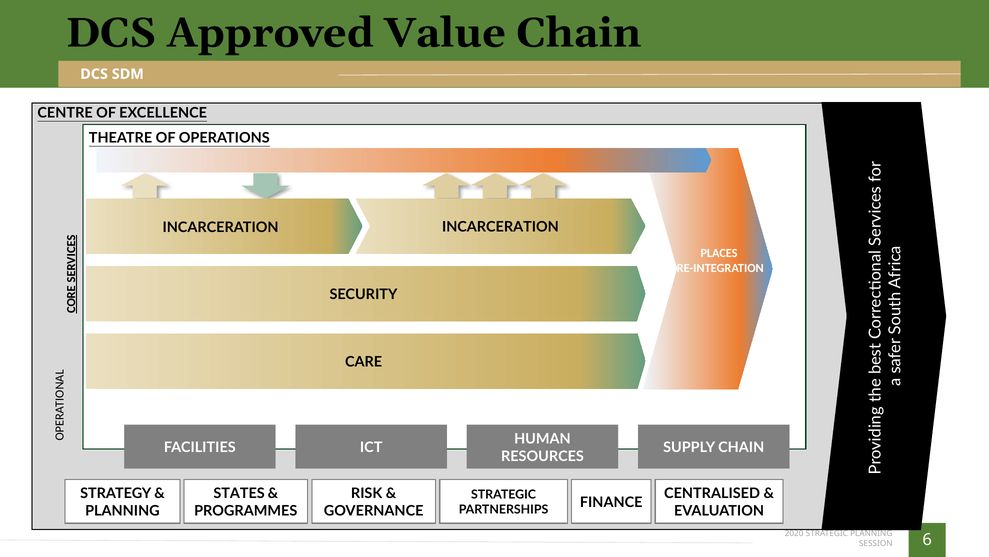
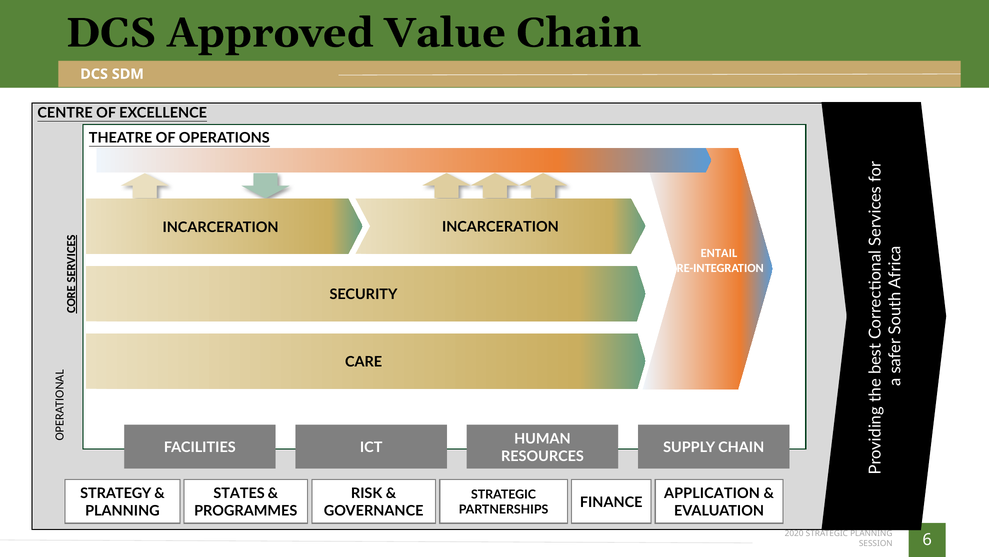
PLACES: PLACES -> ENTAIL
CENTRALISED: CENTRALISED -> APPLICATION
